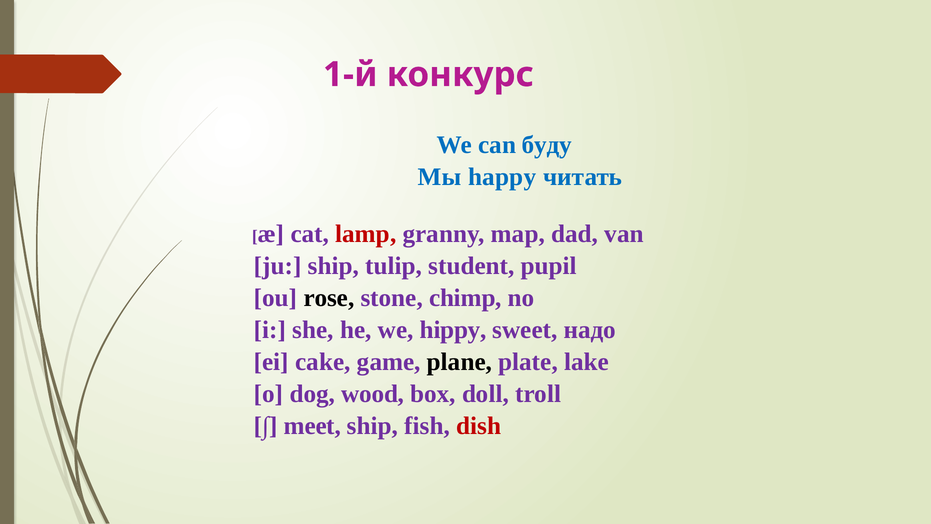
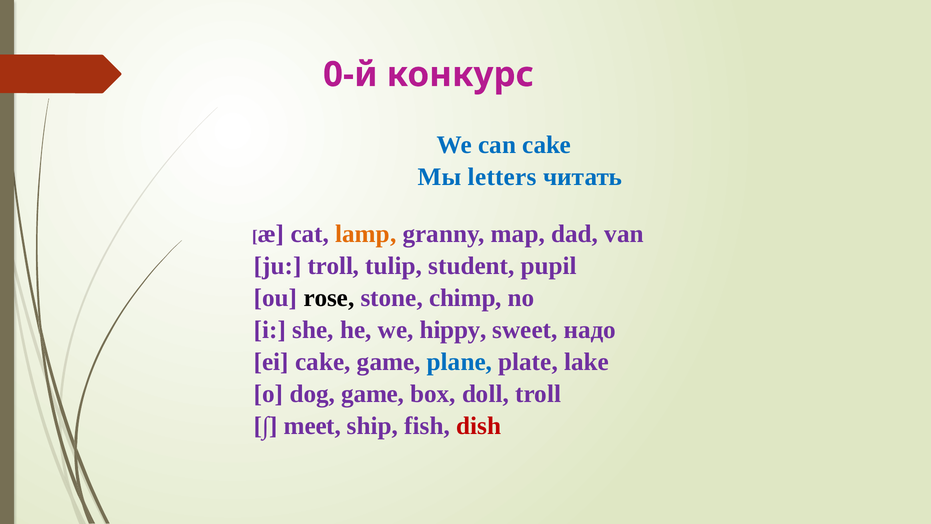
1-й: 1-й -> 0-й
can буду: буду -> cake
happy: happy -> letters
lamp colour: red -> orange
ju ship: ship -> troll
plane colour: black -> blue
dog wood: wood -> game
